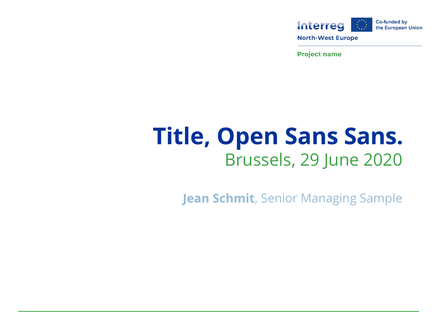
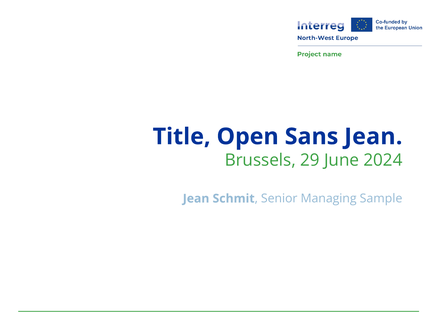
Sans Sans: Sans -> Jean
2020: 2020 -> 2024
